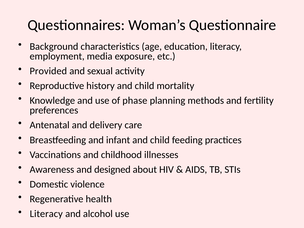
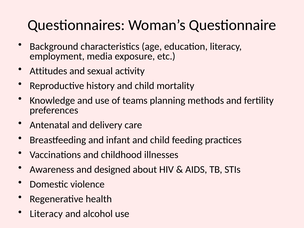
Provided: Provided -> Attitudes
phase: phase -> teams
